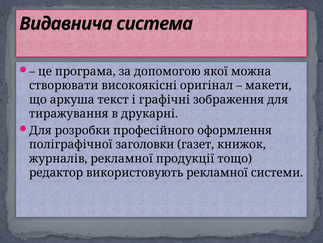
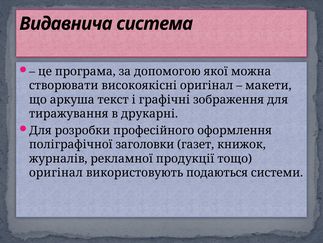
редактор at (56, 172): редактор -> оригінал
використовують рекламної: рекламної -> подаються
